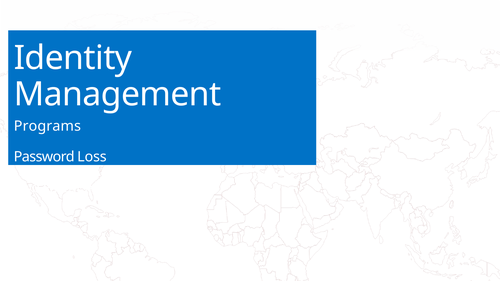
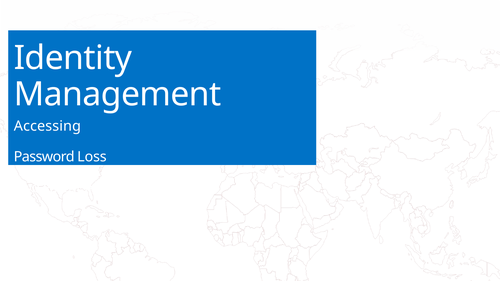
Programs: Programs -> Accessing
